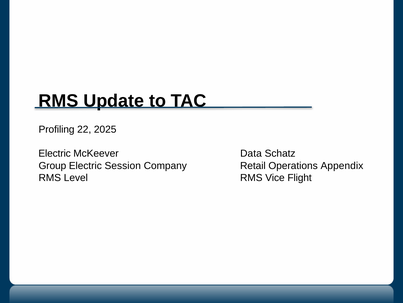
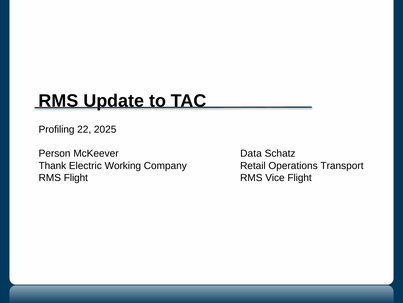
Electric at (55, 153): Electric -> Person
Group: Group -> Thank
Session: Session -> Working
Appendix: Appendix -> Transport
RMS Level: Level -> Flight
